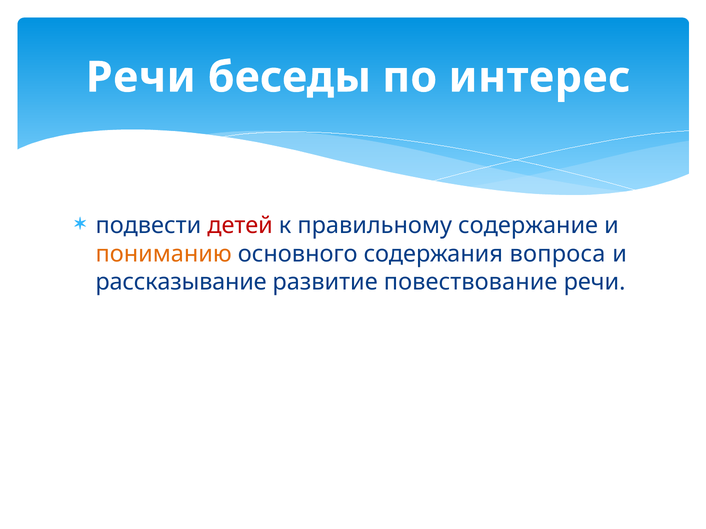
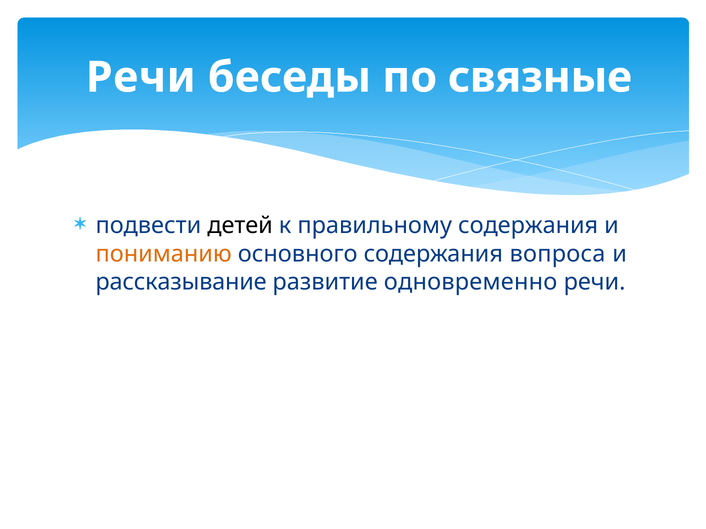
интерес: интерес -> связные
детей colour: red -> black
правильному содержание: содержание -> содержания
повествование: повествование -> одновременно
